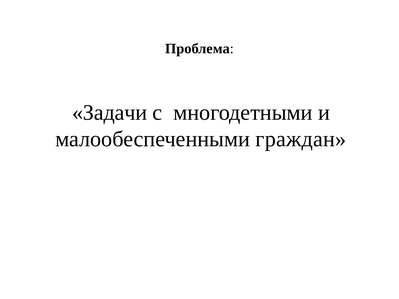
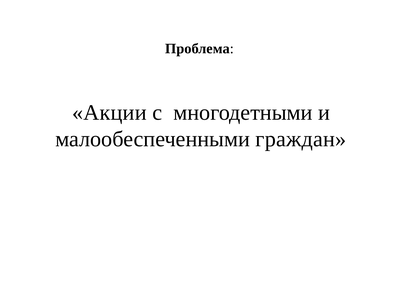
Задачи: Задачи -> Акции
